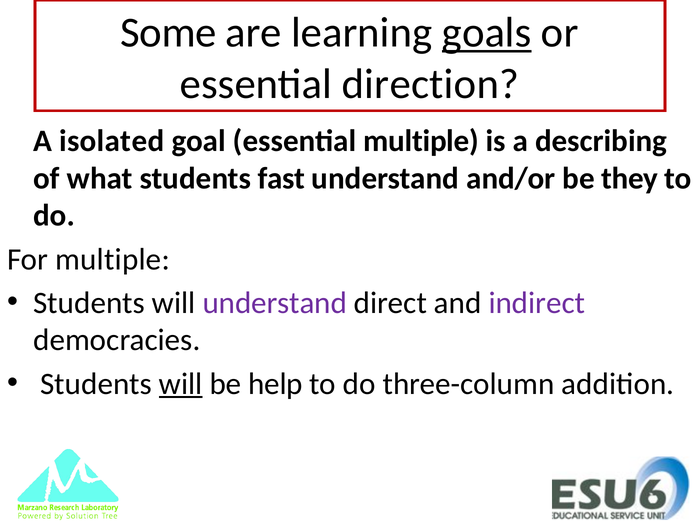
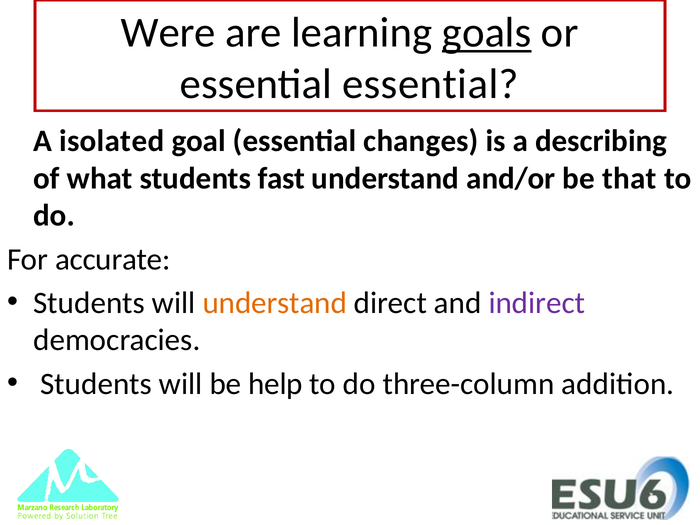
Some: Some -> Were
essential direction: direction -> essential
essential multiple: multiple -> changes
they: they -> that
For multiple: multiple -> accurate
understand at (275, 303) colour: purple -> orange
will at (181, 384) underline: present -> none
